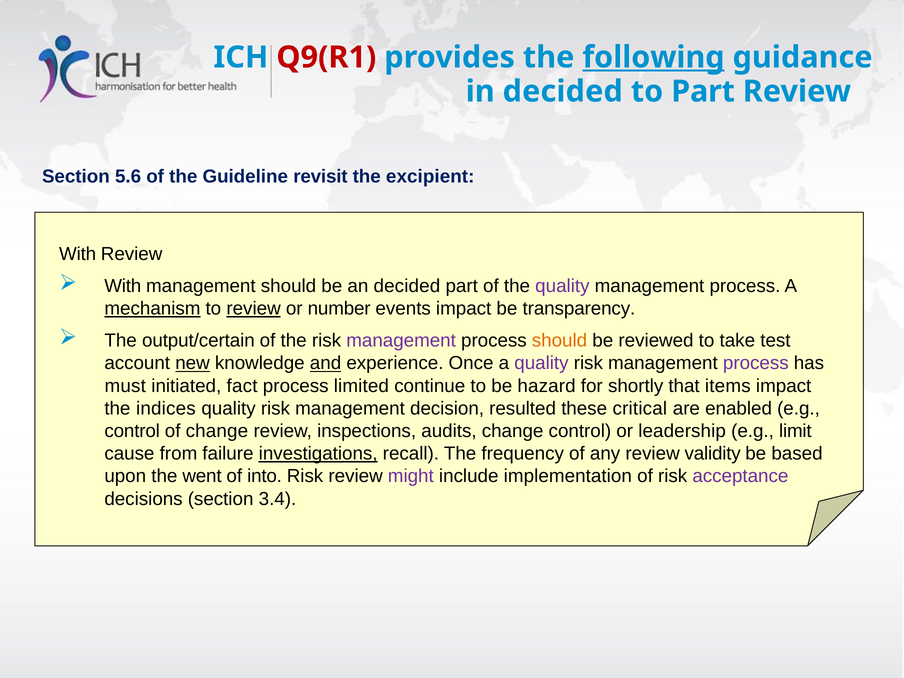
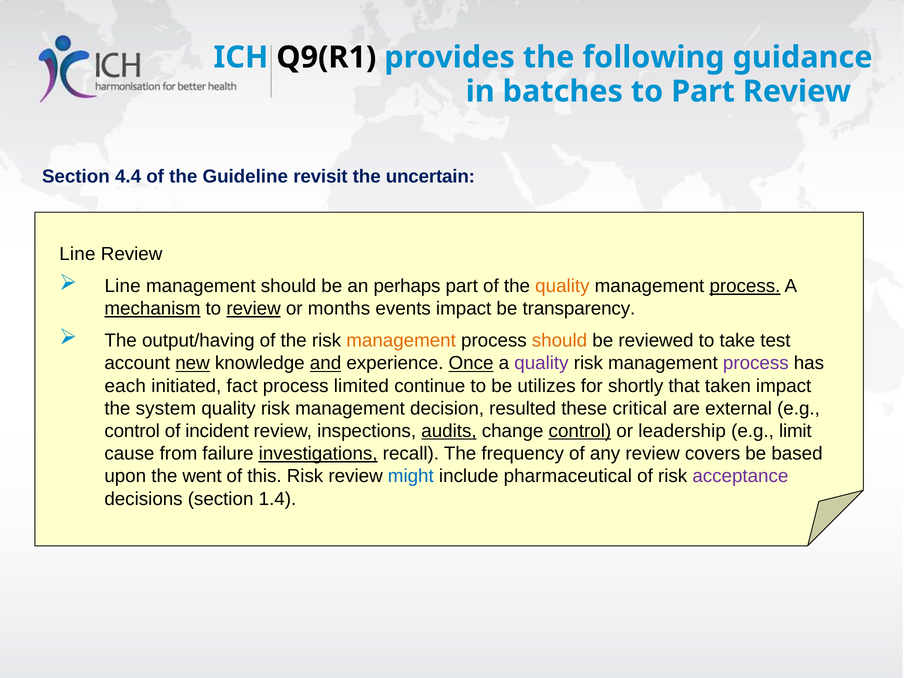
Q9(R1 colour: red -> black
following underline: present -> none
in decided: decided -> batches
5.6: 5.6 -> 4.4
excipient: excipient -> uncertain
With at (78, 254): With -> Line
With at (123, 286): With -> Line
an decided: decided -> perhaps
quality at (562, 286) colour: purple -> orange
process at (745, 286) underline: none -> present
number: number -> months
output/certain: output/certain -> output/having
management at (401, 341) colour: purple -> orange
Once underline: none -> present
must: must -> each
hazard: hazard -> utilizes
items: items -> taken
indices: indices -> system
enabled: enabled -> external
of change: change -> incident
audits underline: none -> present
control at (580, 431) underline: none -> present
validity: validity -> covers
into: into -> this
might colour: purple -> blue
implementation: implementation -> pharmaceutical
3.4: 3.4 -> 1.4
